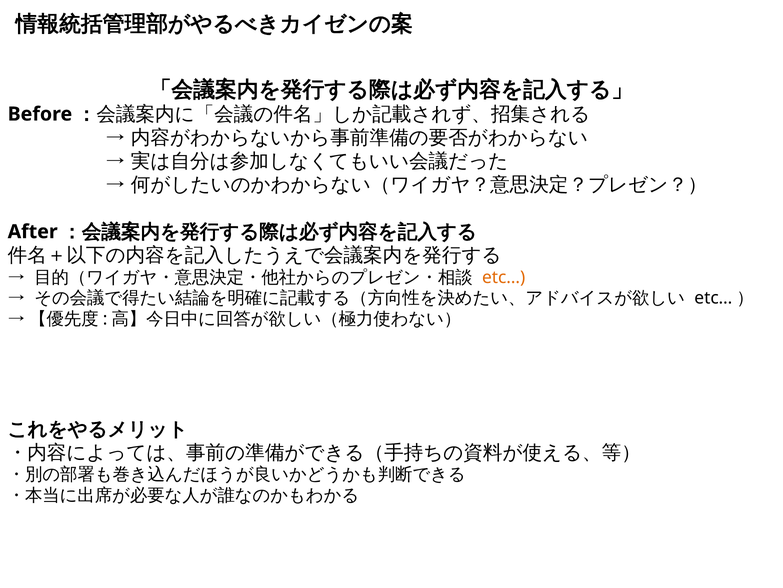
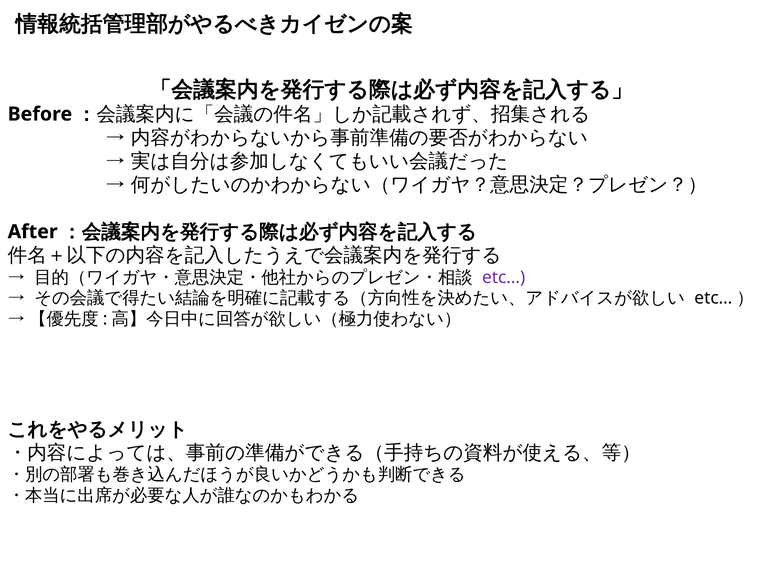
etc… colour: orange -> purple
